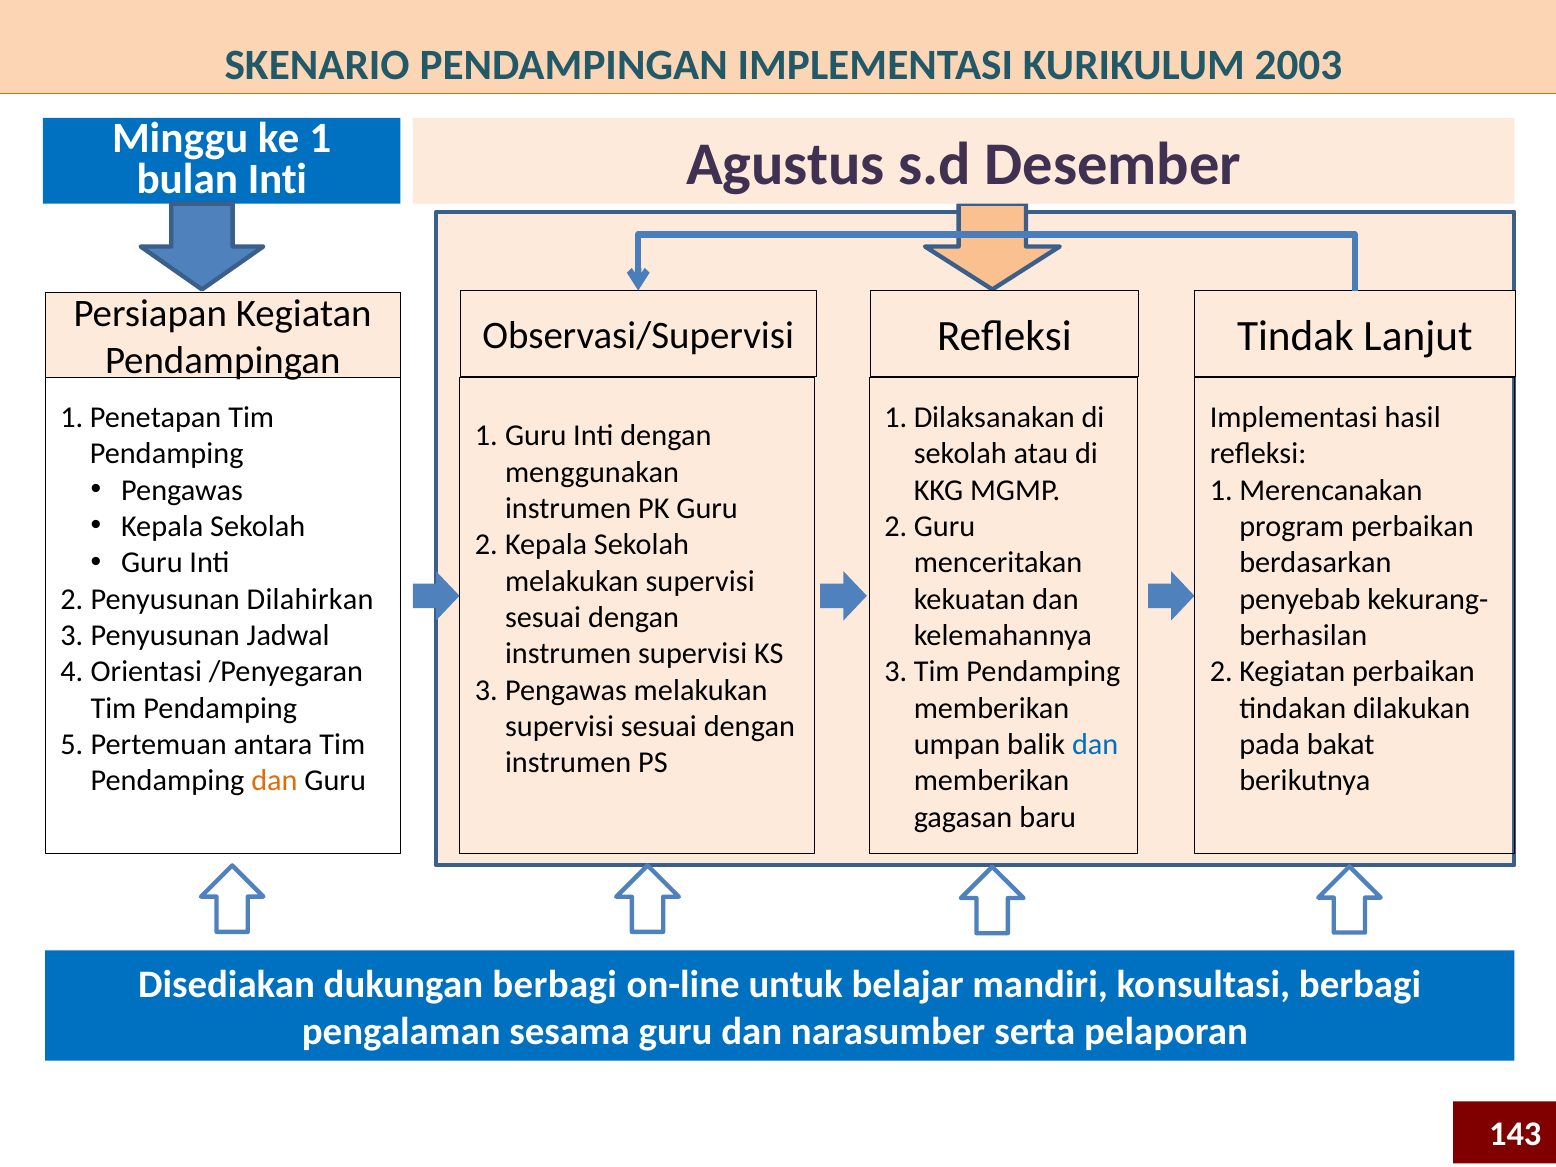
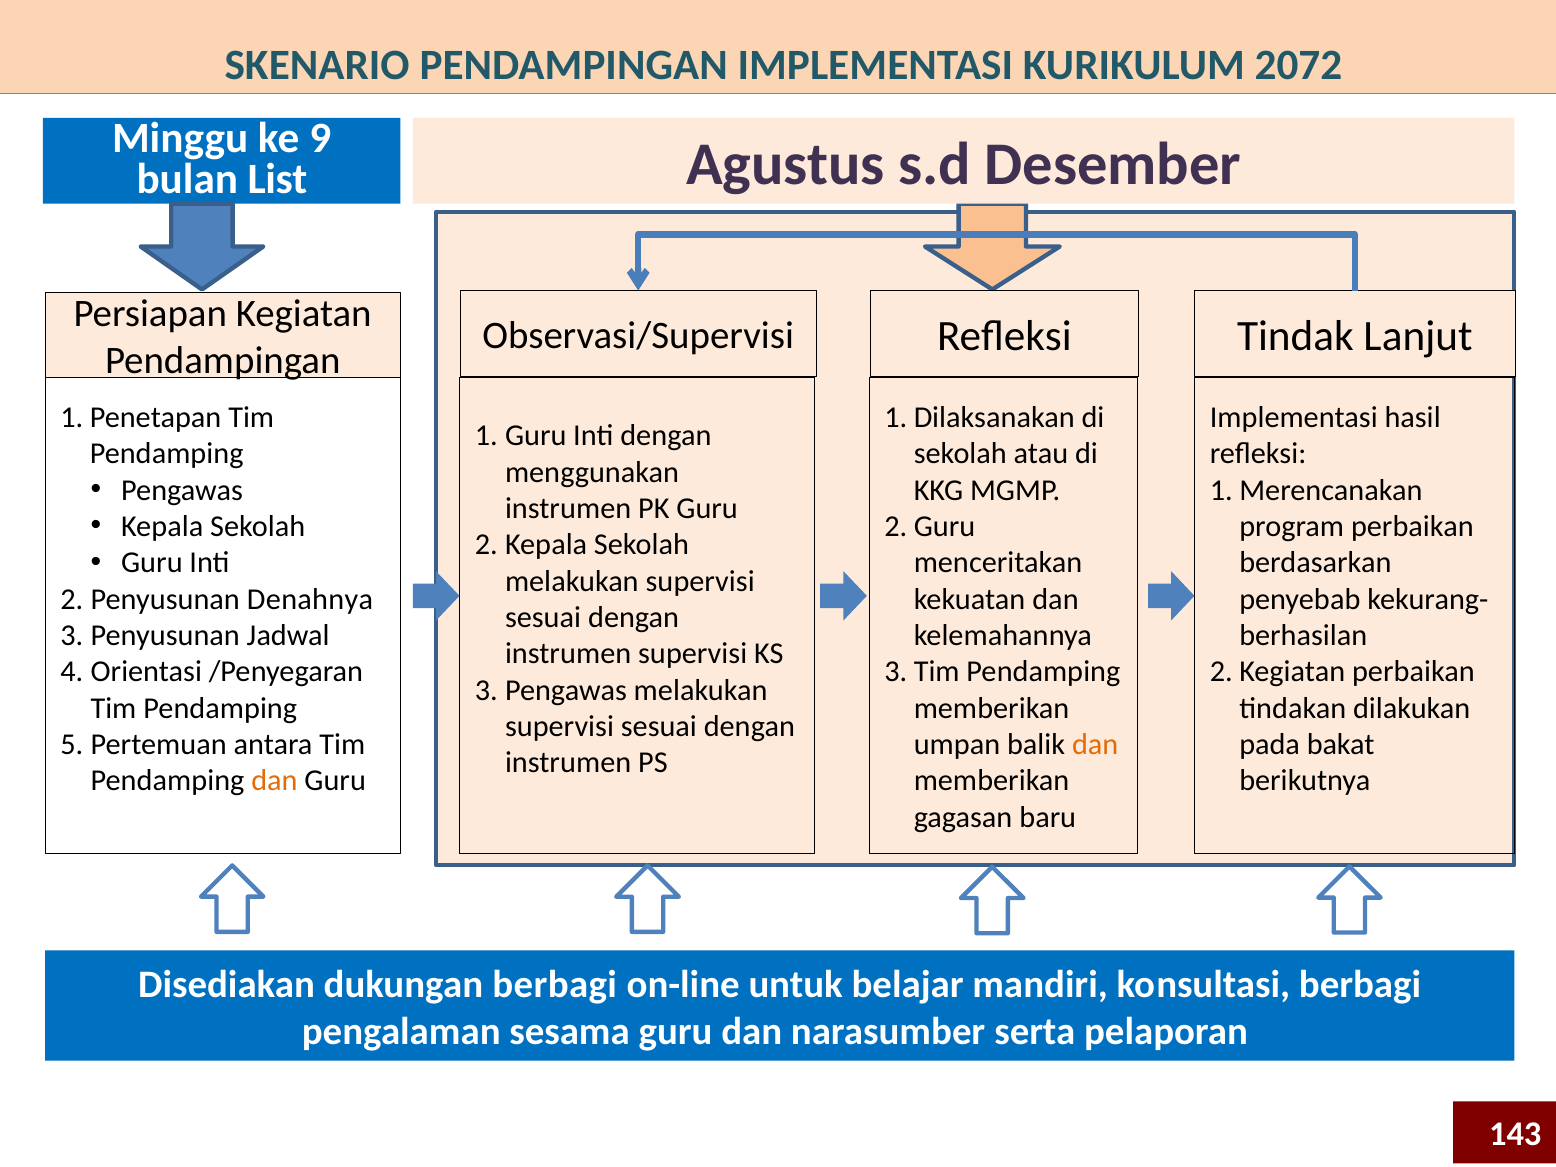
2003: 2003 -> 2072
1: 1 -> 9
bulan Inti: Inti -> List
Dilahirkan: Dilahirkan -> Denahnya
dan at (1095, 744) colour: blue -> orange
